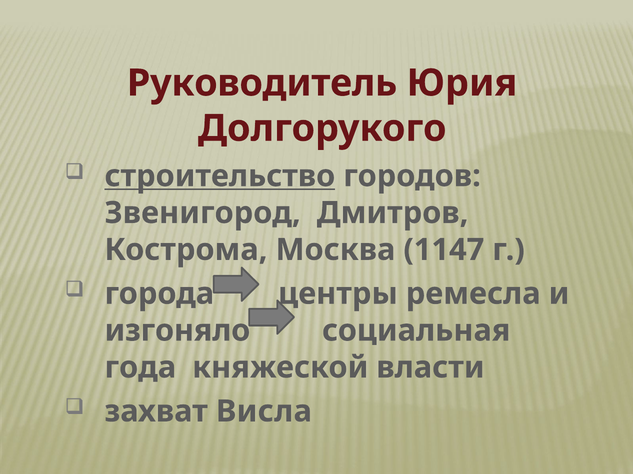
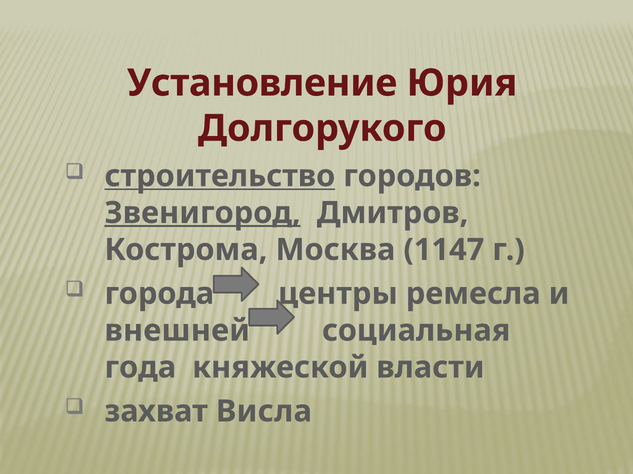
Руководитель: Руководитель -> Установление
Звенигород underline: none -> present
изгоняло: изгоняло -> внешней
